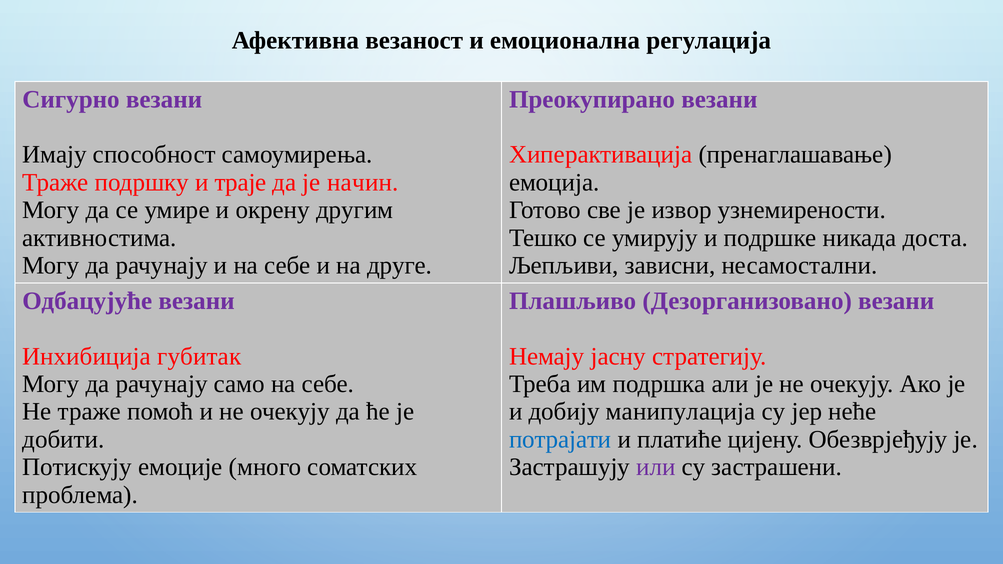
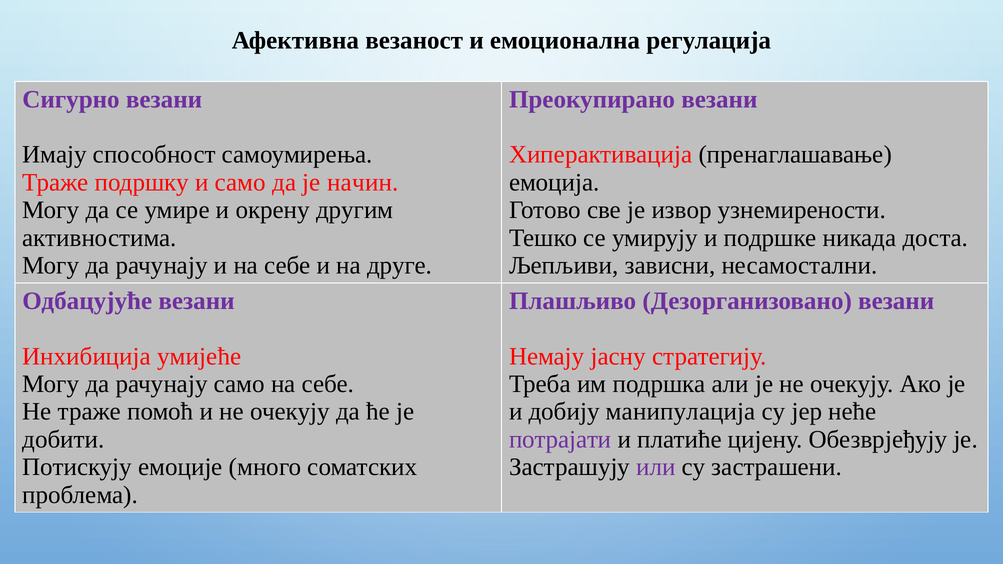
и траје: траје -> само
губитак: губитак -> умијеће
потрајати colour: blue -> purple
